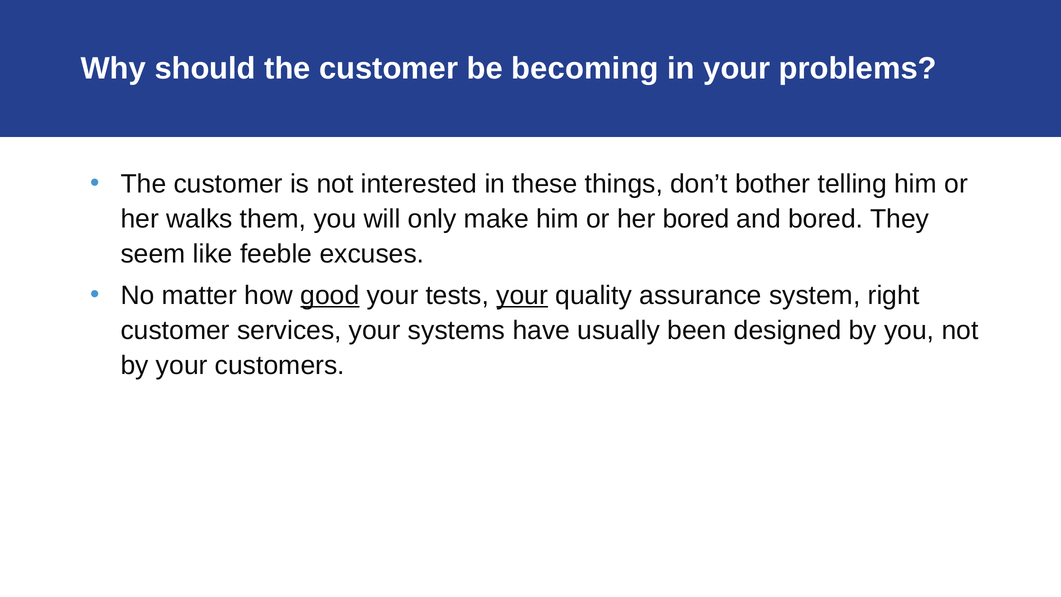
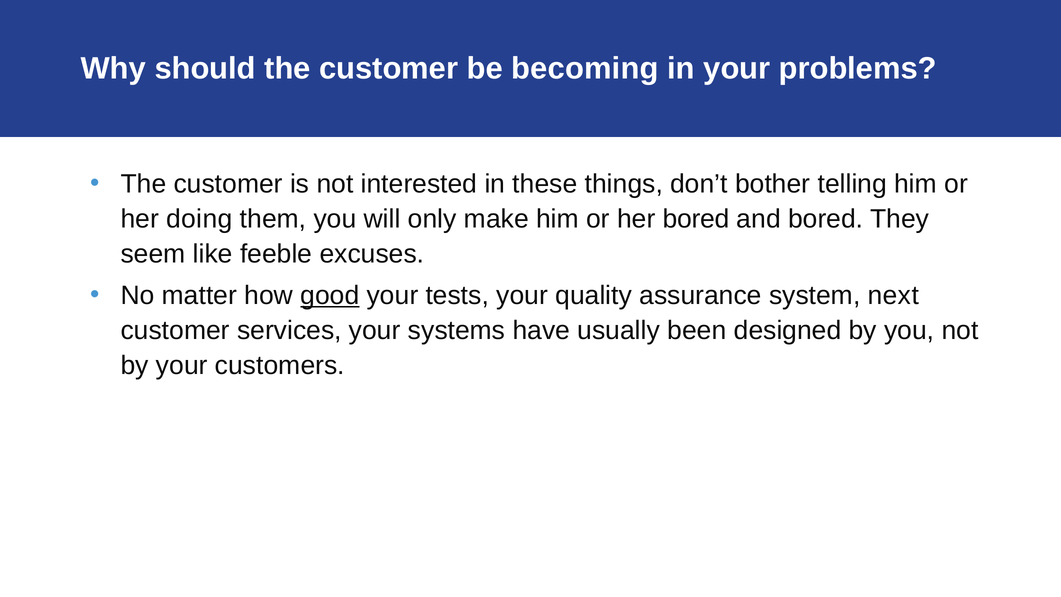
walks: walks -> doing
your at (522, 295) underline: present -> none
right: right -> next
